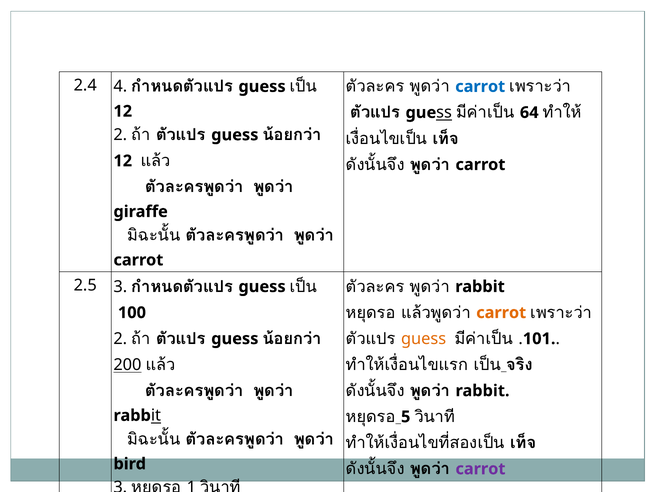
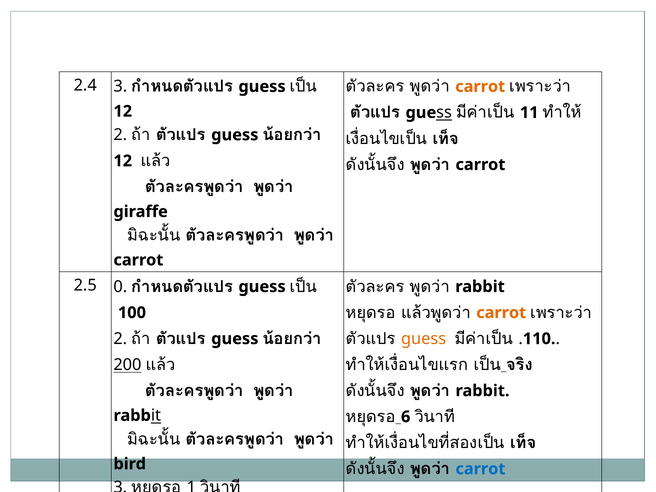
2.4 4: 4 -> 3
carrot at (480, 87) colour: blue -> orange
64: 64 -> 11
2.5 3: 3 -> 0
101: 101 -> 110
5: 5 -> 6
carrot at (480, 469) colour: purple -> blue
